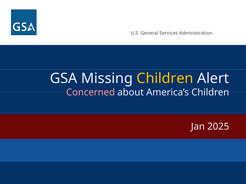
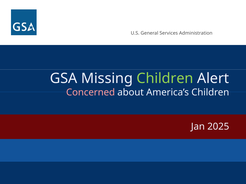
Children at (165, 78) colour: yellow -> light green
